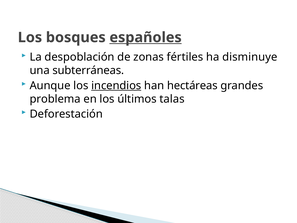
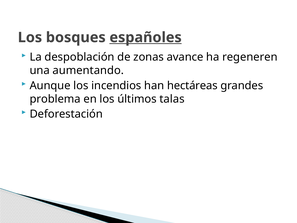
fértiles: fértiles -> avance
disminuye: disminuye -> regeneren
subterráneas: subterráneas -> aumentando
incendios underline: present -> none
